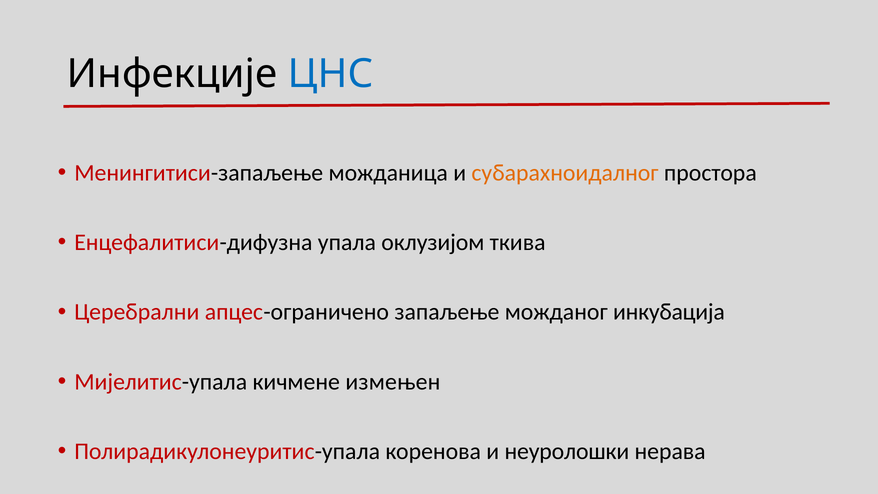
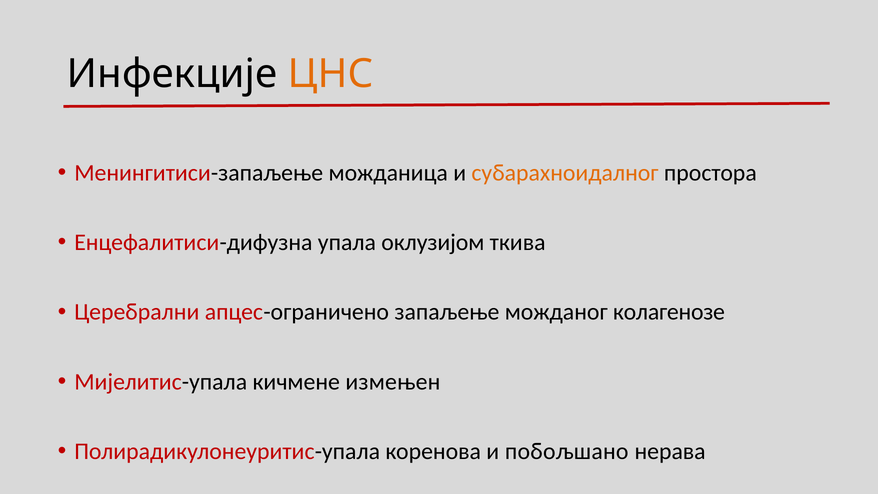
ЦНС colour: blue -> orange
инкубација: инкубација -> колагенозе
неуролошки: неуролошки -> побољшано
